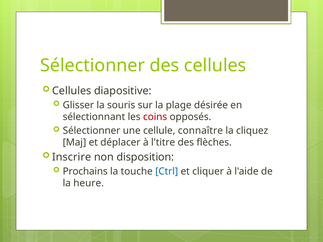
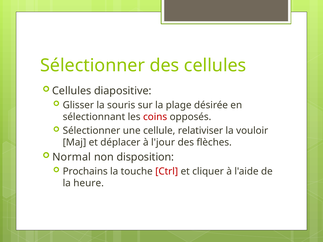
connaître: connaître -> relativiser
cliquez: cliquez -> vouloir
l'titre: l'titre -> l'jour
Inscrire: Inscrire -> Normal
Ctrl colour: blue -> red
